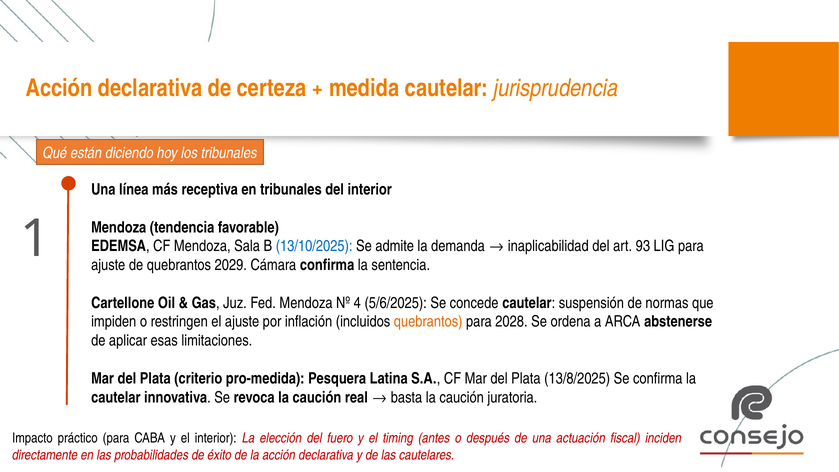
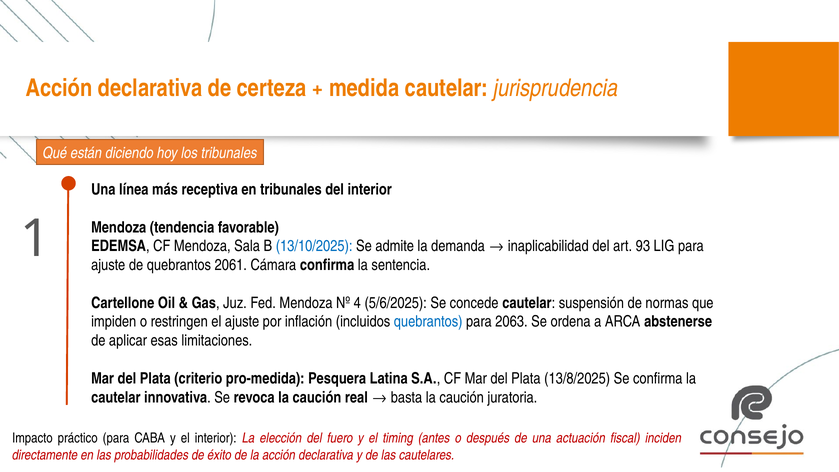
2029: 2029 -> 2061
quebrantos at (428, 322) colour: orange -> blue
2028: 2028 -> 2063
